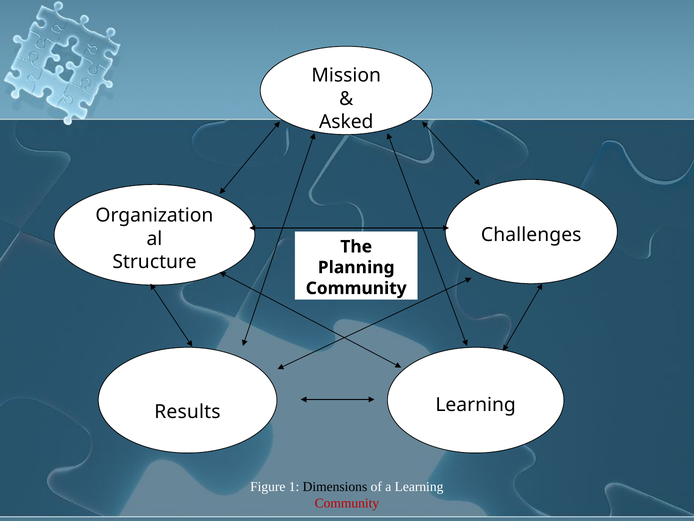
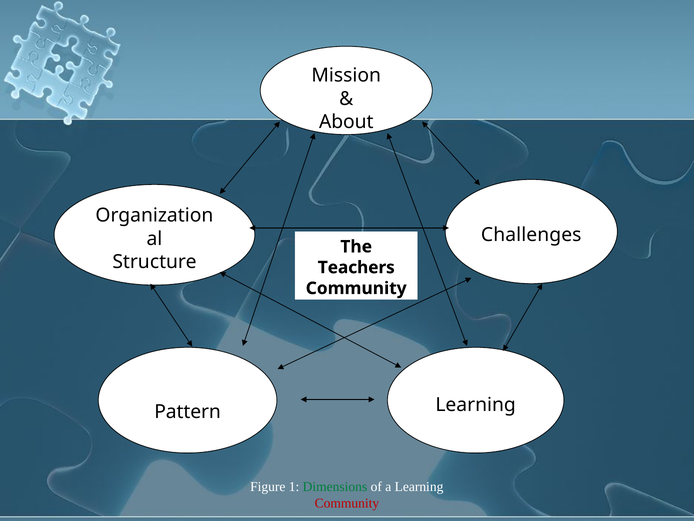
Asked: Asked -> About
Planning: Planning -> Teachers
Results: Results -> Pattern
Dimensions colour: black -> green
